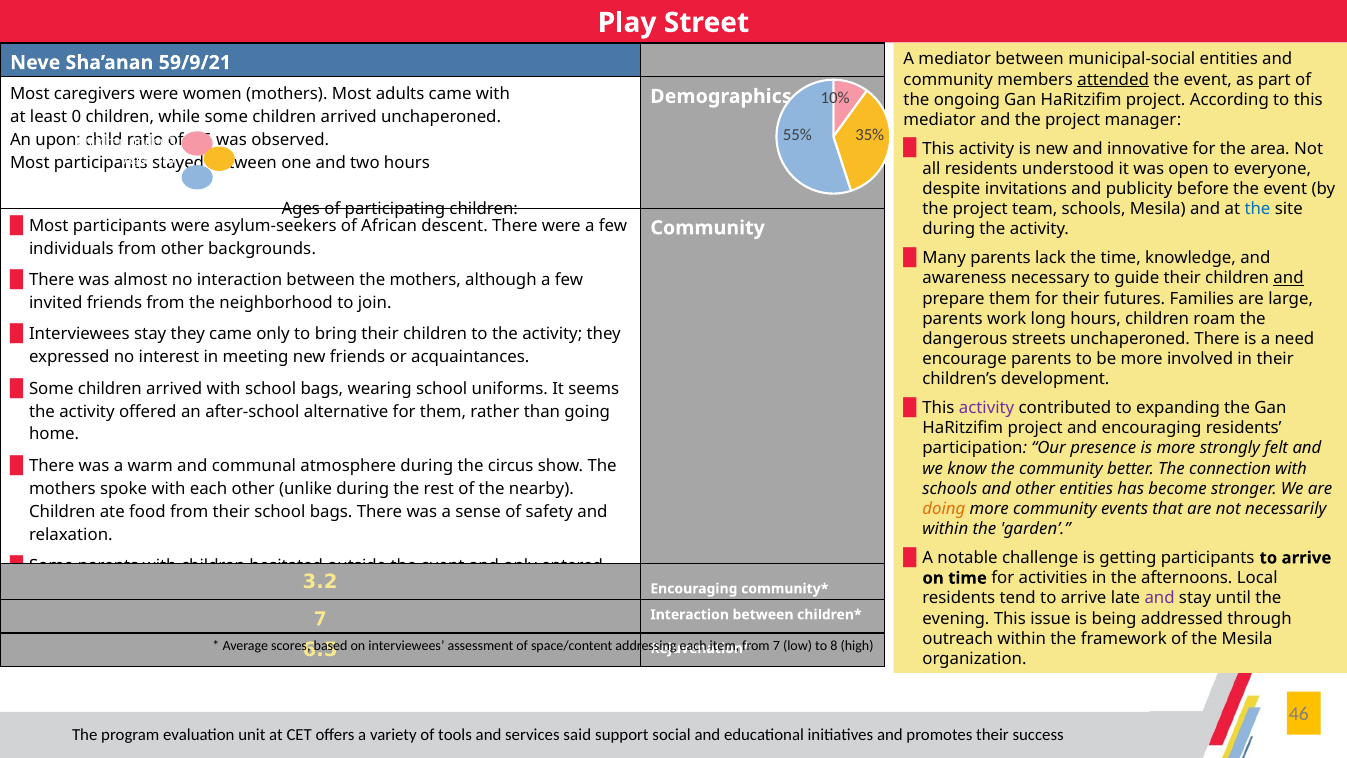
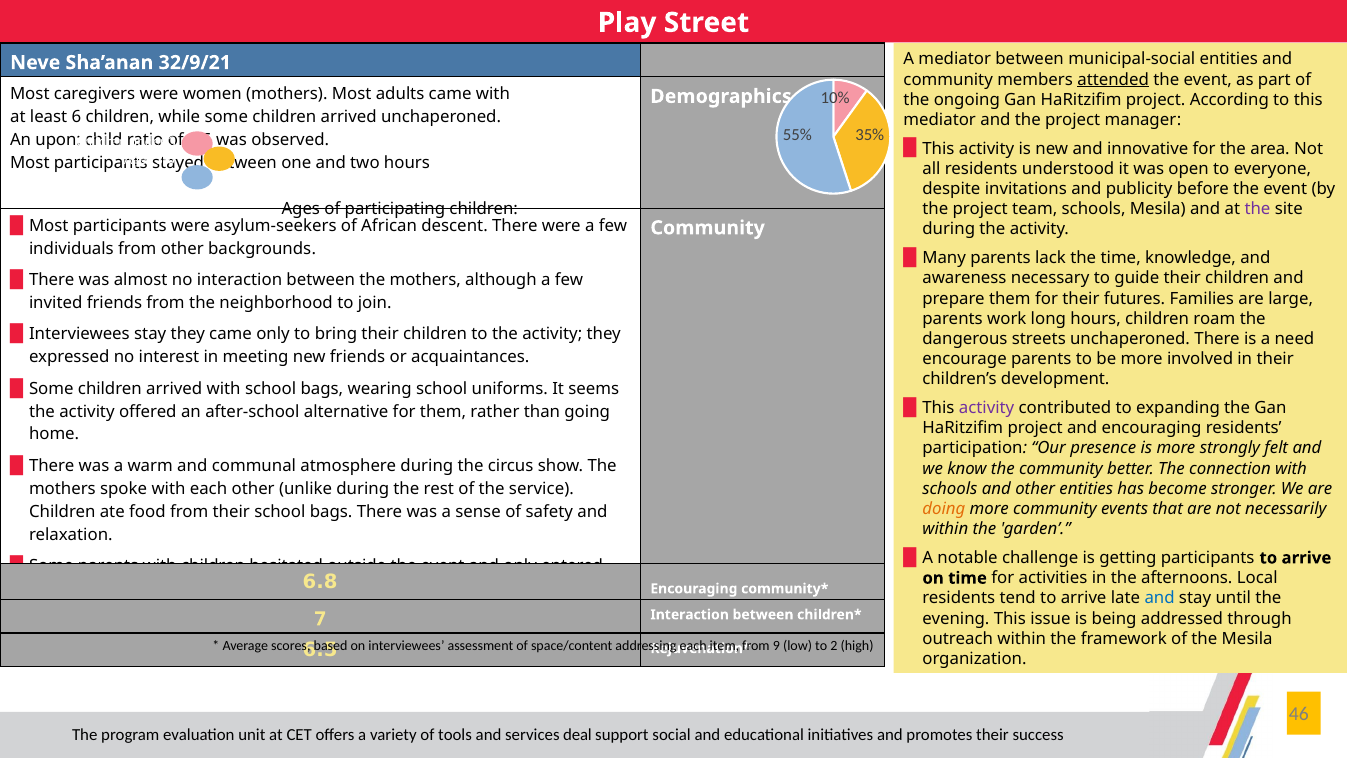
59/9/21: 59/9/21 -> 32/9/21
least 0: 0 -> 6
the at (1257, 209) colour: blue -> purple
and at (1289, 278) underline: present -> none
nearby: nearby -> service
3.2: 3.2 -> 6.8
and at (1160, 598) colour: purple -> blue
from 7: 7 -> 9
8: 8 -> 2
said: said -> deal
